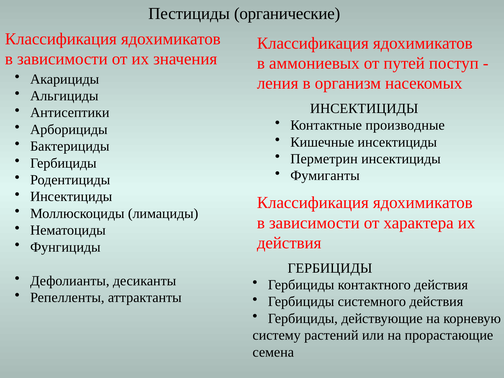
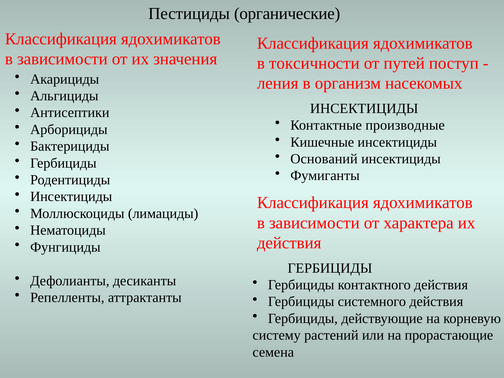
аммониевых: аммониевых -> токсичности
Перметрин: Перметрин -> Оснований
